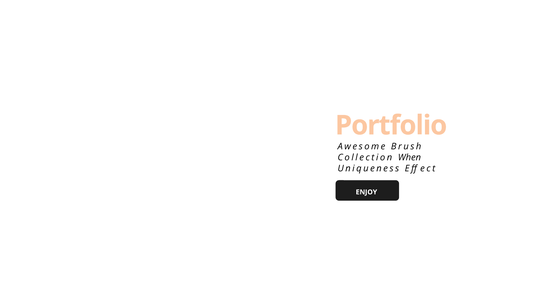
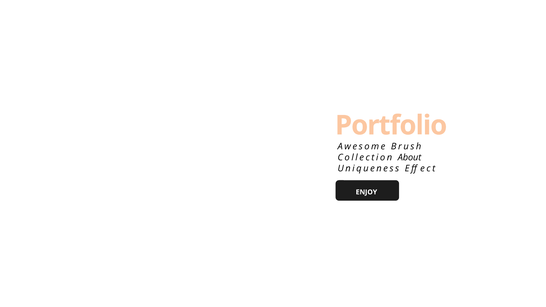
When: When -> About
